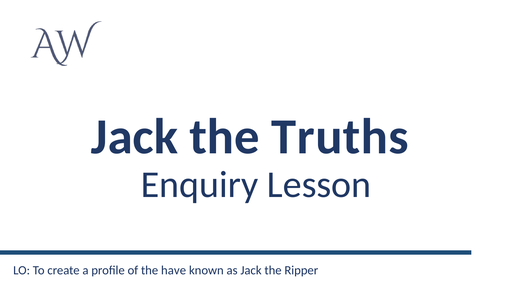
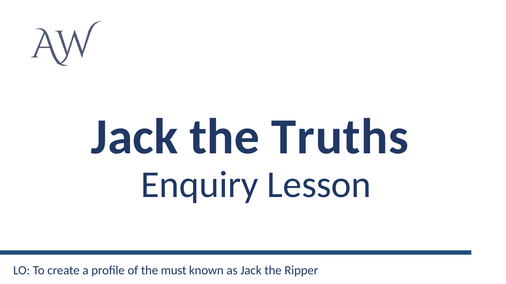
have: have -> must
